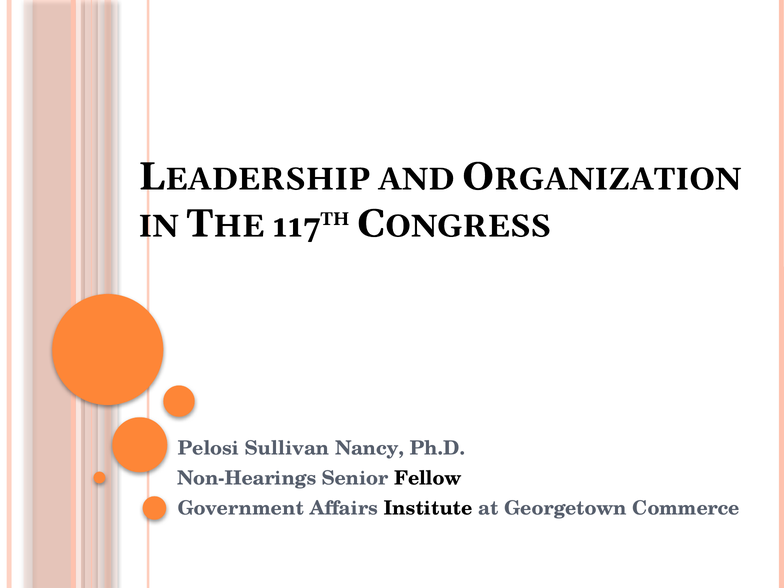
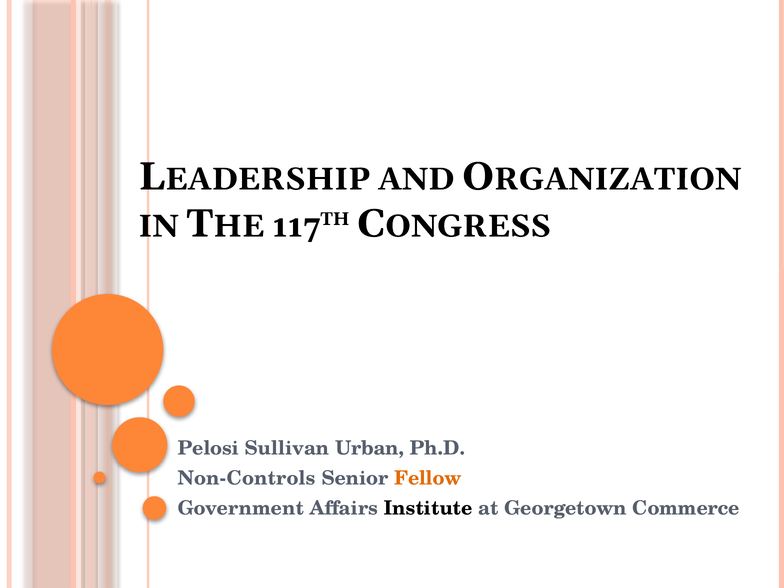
Nancy: Nancy -> Urban
Non-Hearings: Non-Hearings -> Non-Controls
Fellow colour: black -> orange
